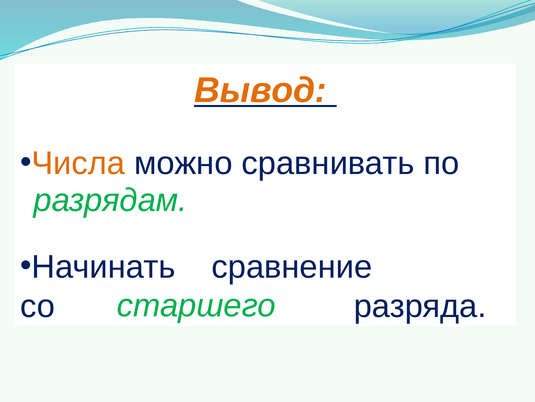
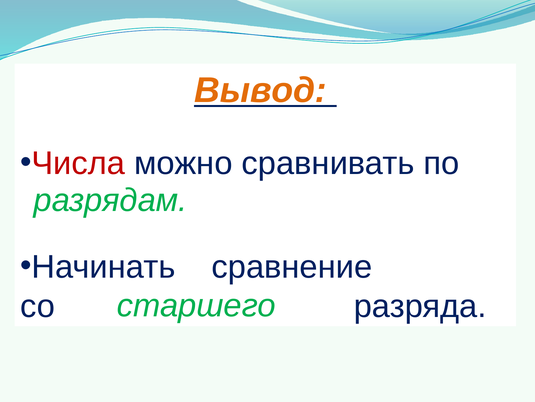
Числа colour: orange -> red
